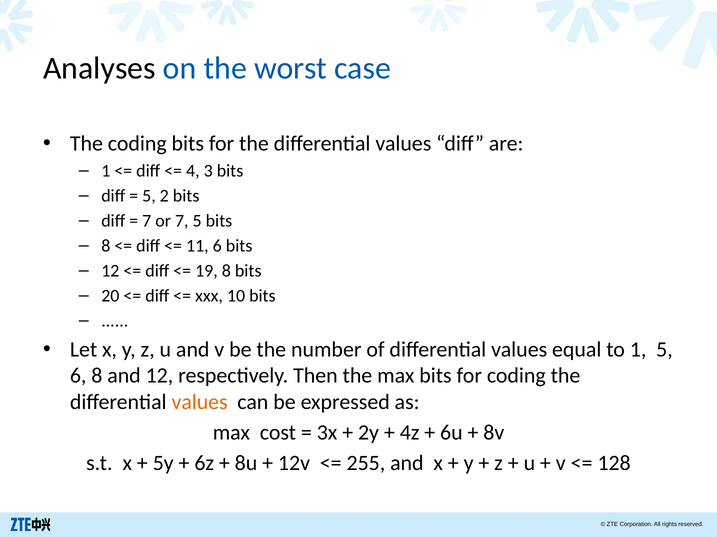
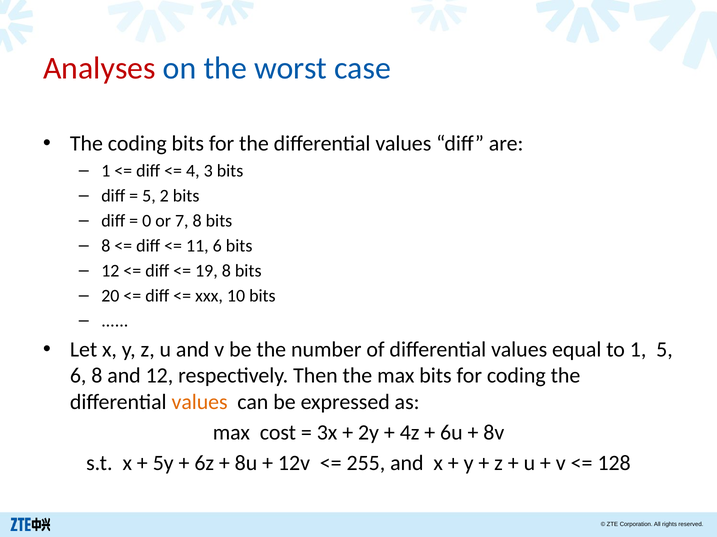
Analyses colour: black -> red
7 at (147, 221): 7 -> 0
7 5: 5 -> 8
